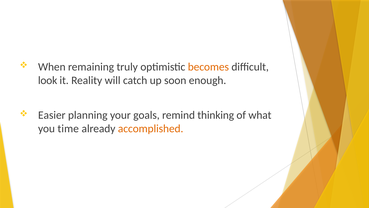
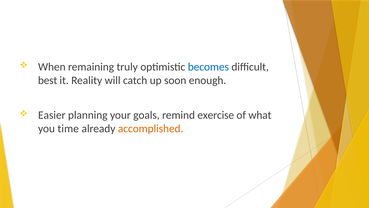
becomes colour: orange -> blue
look: look -> best
thinking: thinking -> exercise
